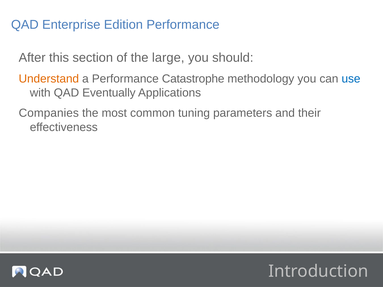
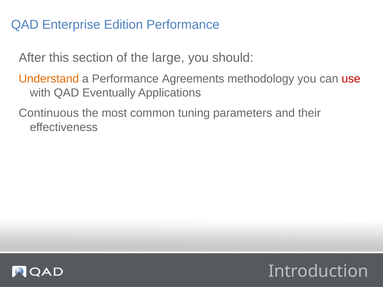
Catastrophe: Catastrophe -> Agreements
use colour: blue -> red
Companies: Companies -> Continuous
